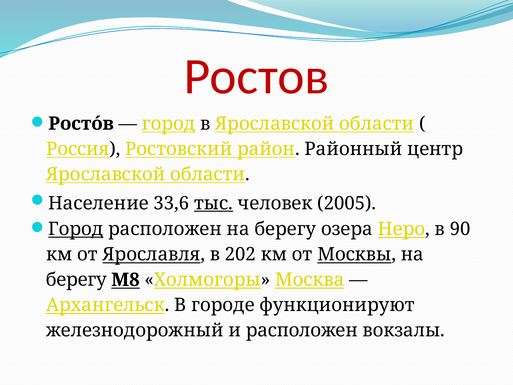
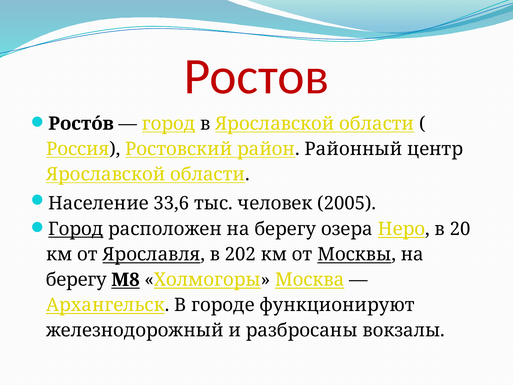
тыс underline: present -> none
90: 90 -> 20
и расположен: расположен -> разбросаны
